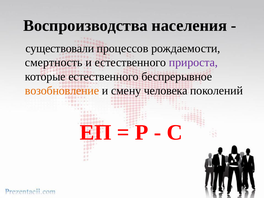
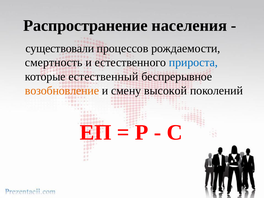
Воспроизводства: Воспроизводства -> Распространение
прироста colour: purple -> blue
которые естественного: естественного -> естественный
человека: человека -> высокой
